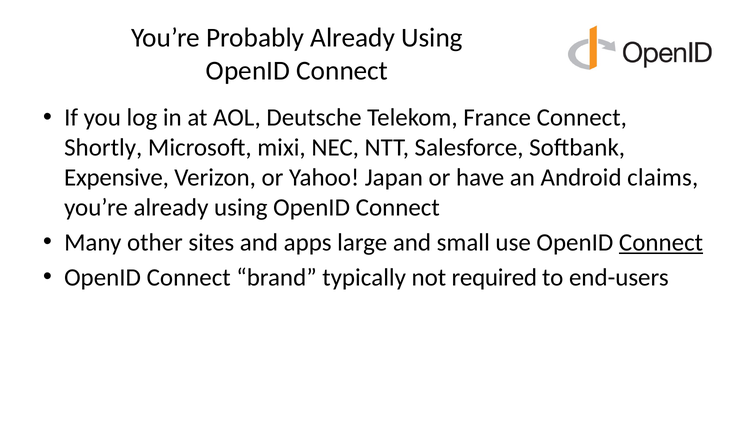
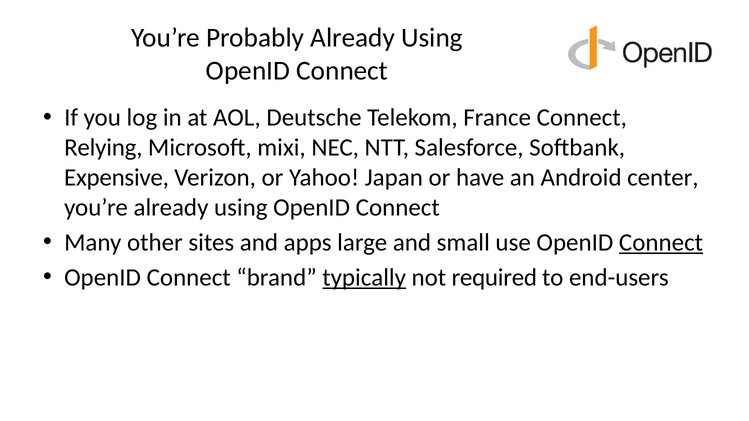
Shortly: Shortly -> Relying
claims: claims -> center
typically underline: none -> present
